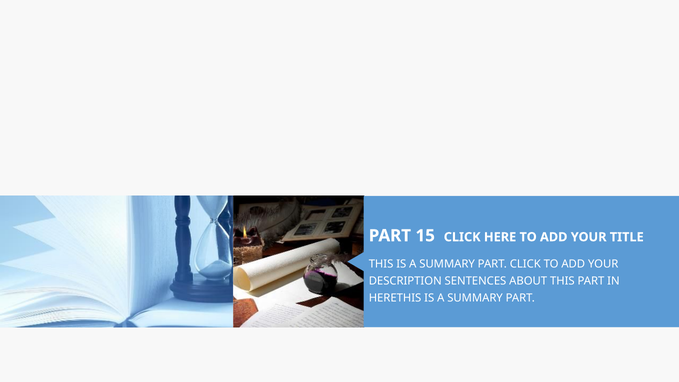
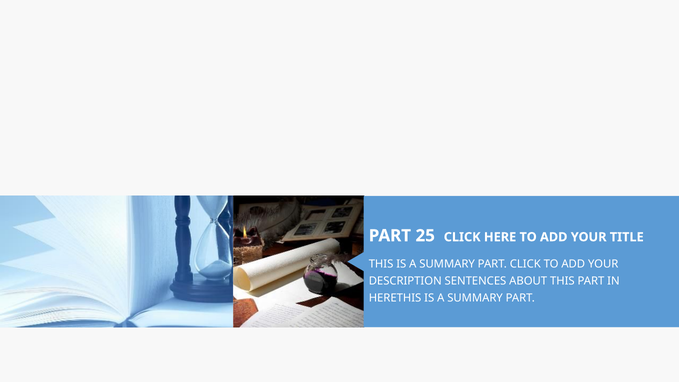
15: 15 -> 25
